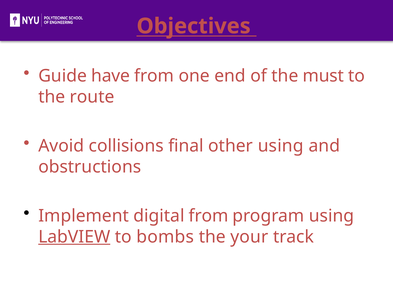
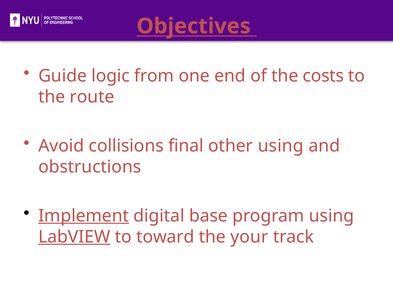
have: have -> logic
must: must -> costs
Implement underline: none -> present
digital from: from -> base
bombs: bombs -> toward
